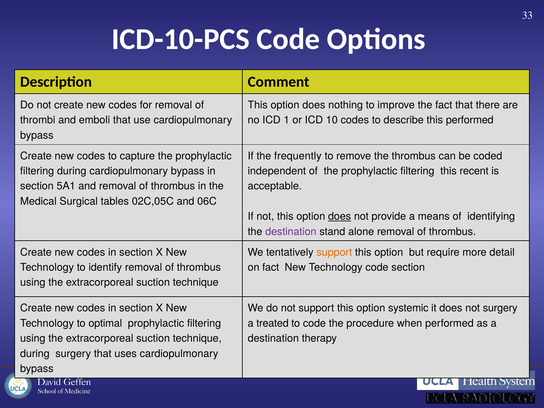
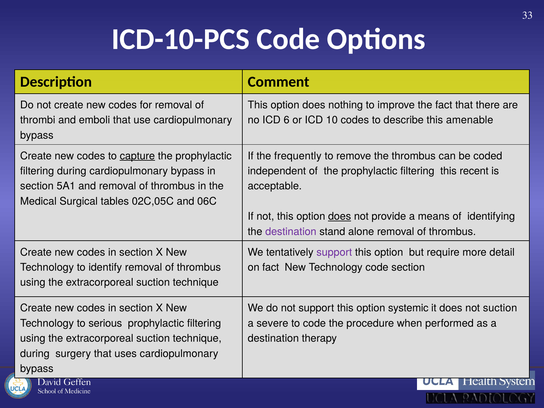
1: 1 -> 6
this performed: performed -> amenable
capture underline: none -> present
support at (334, 252) colour: orange -> purple
not surgery: surgery -> suction
optimal: optimal -> serious
treated: treated -> severe
